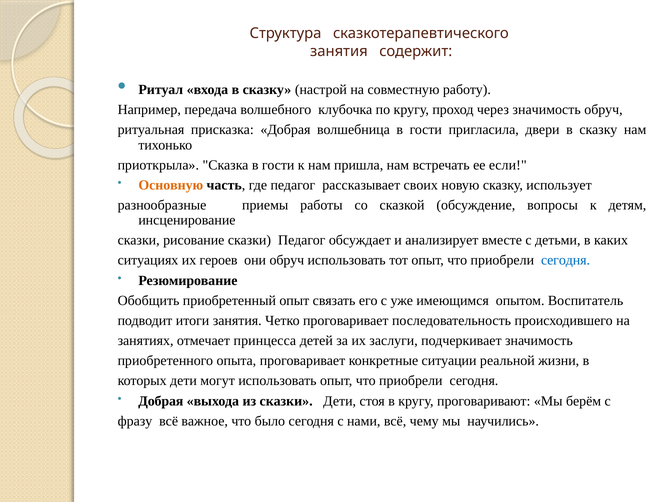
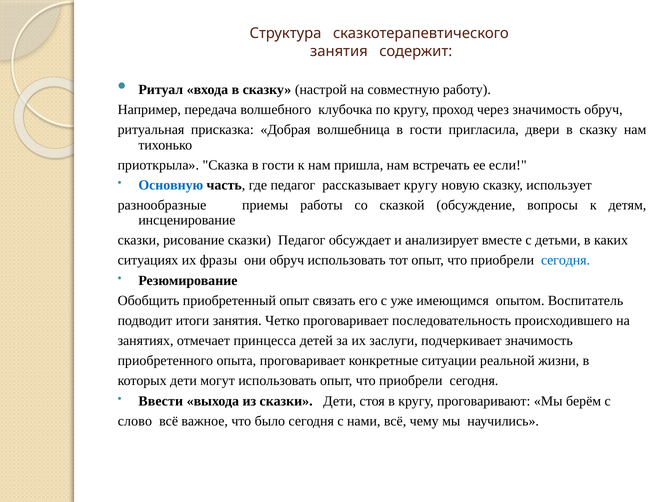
Основную colour: orange -> blue
рассказывает своих: своих -> кругу
героев: героев -> фразы
Добрая at (161, 401): Добрая -> Ввести
фразу: фразу -> слово
